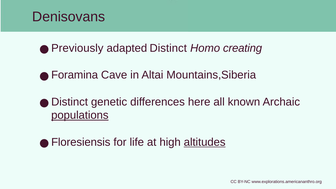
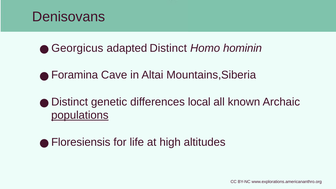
Previously: Previously -> Georgicus
creating: creating -> hominin
here: here -> local
altitudes underline: present -> none
